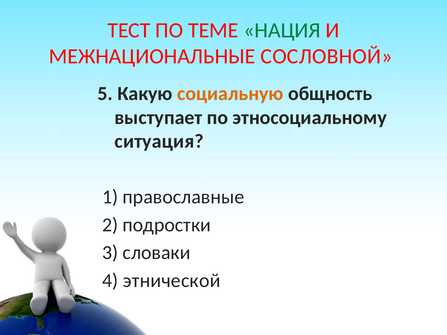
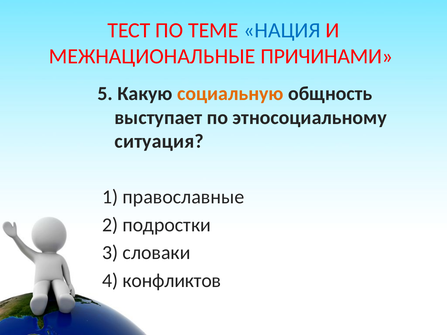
НАЦИЯ colour: green -> blue
СОСЛОВНОЙ: СОСЛОВНОЙ -> ПРИЧИНАМИ
этнической: этнической -> конфликтов
